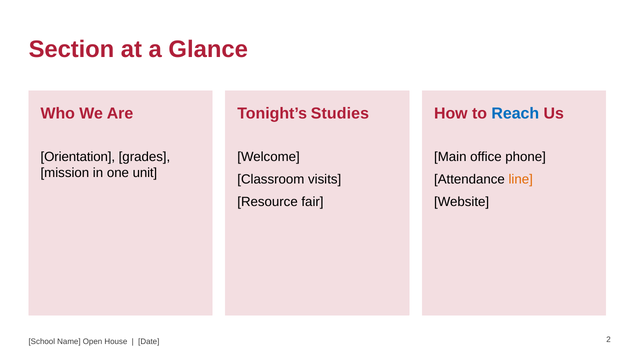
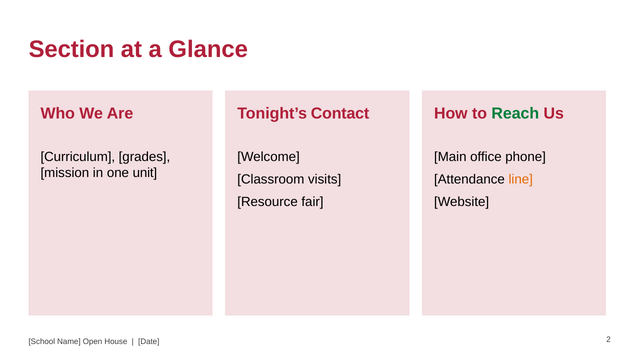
Studies: Studies -> Contact
Reach colour: blue -> green
Orientation: Orientation -> Curriculum
